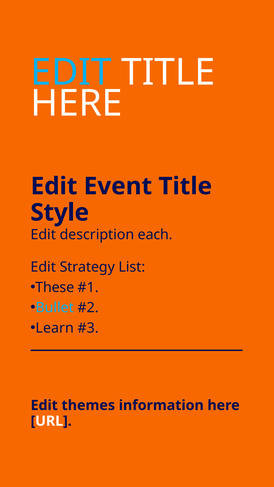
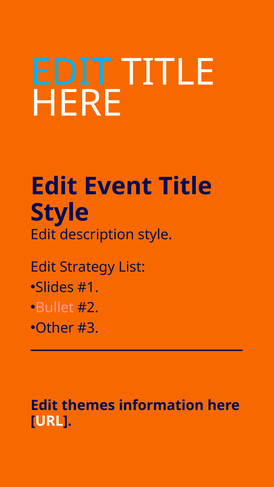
description each: each -> style
These: These -> Slides
Bullet colour: light blue -> pink
Learn: Learn -> Other
